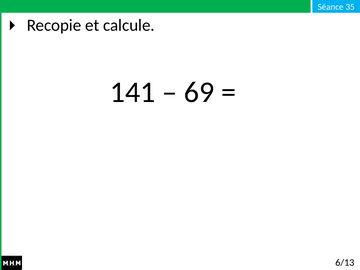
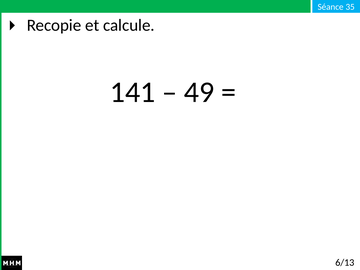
69: 69 -> 49
